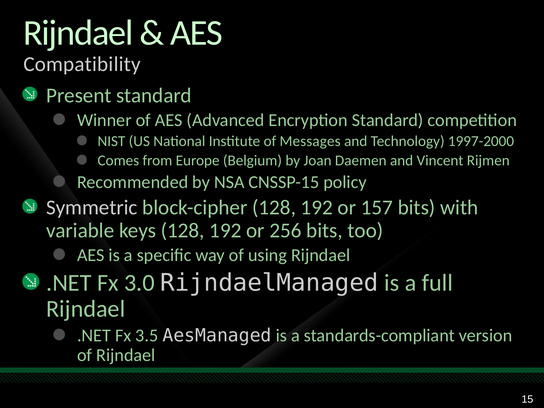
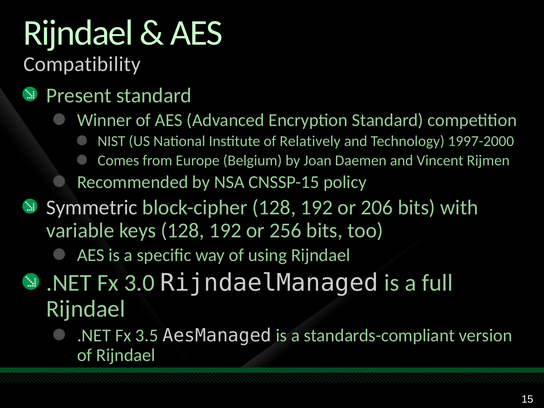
Messages: Messages -> Relatively
157: 157 -> 206
